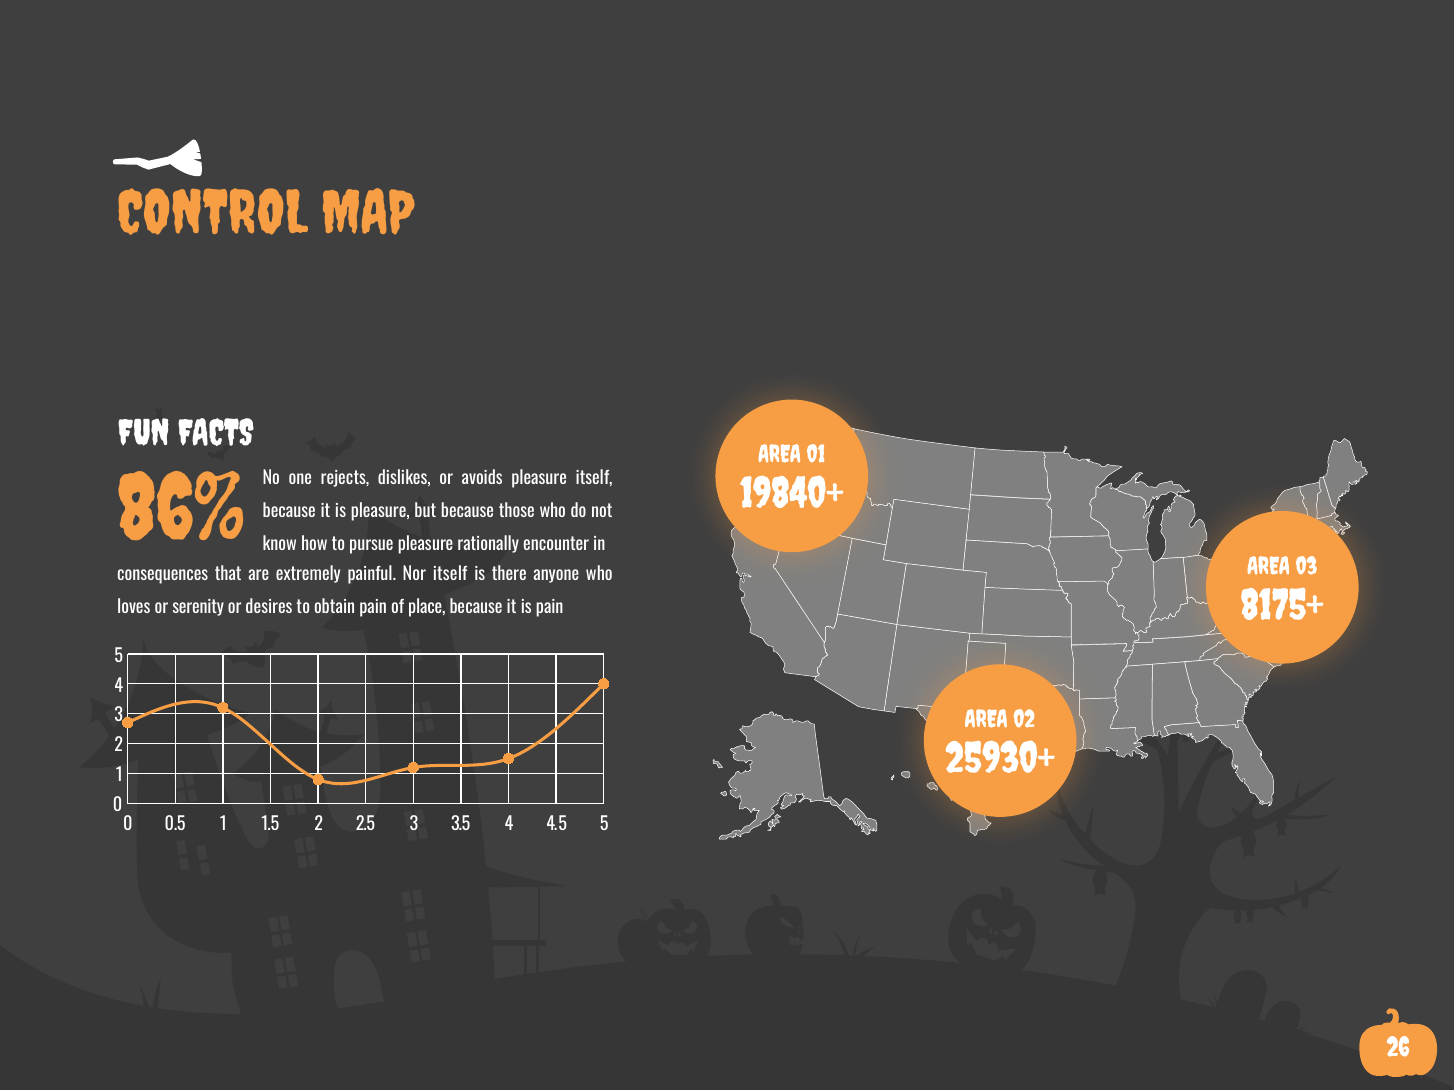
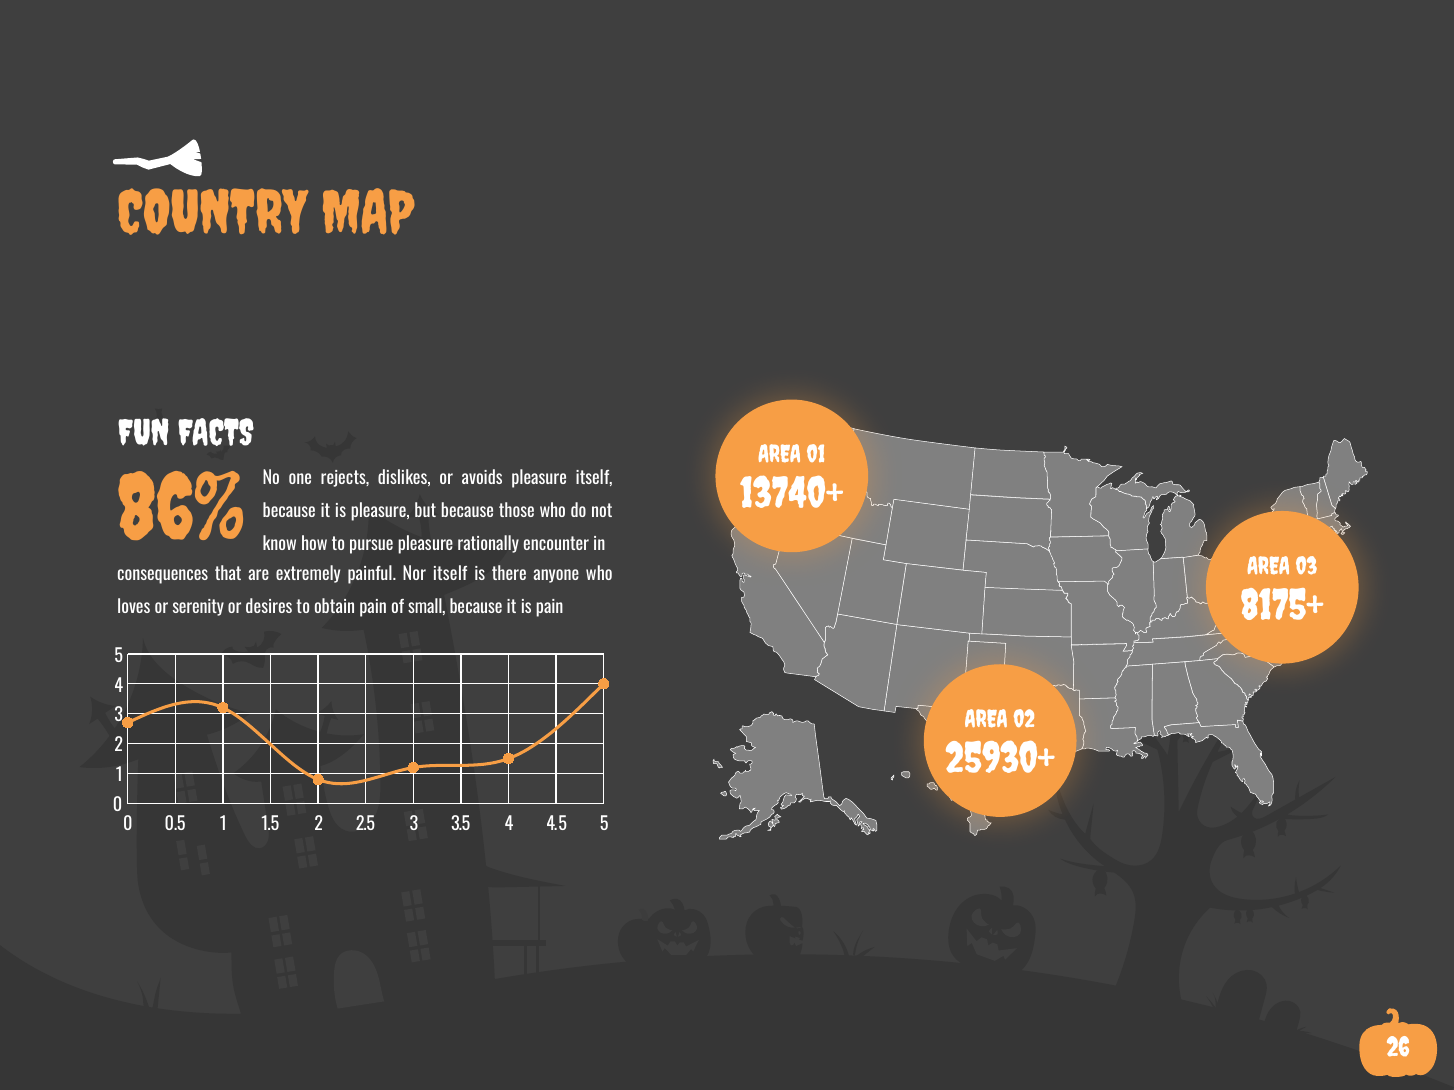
CONTROL: CONTROL -> COUNTRY
19840+: 19840+ -> 13740+
place: place -> small
